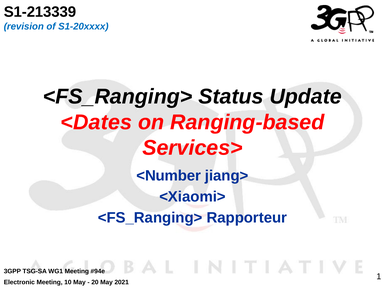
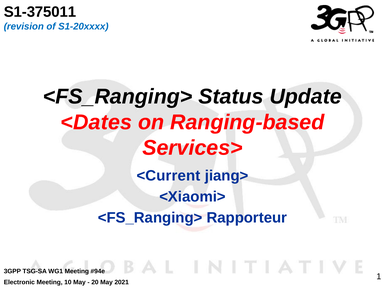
S1-213339: S1-213339 -> S1-375011
<Number: <Number -> <Current
